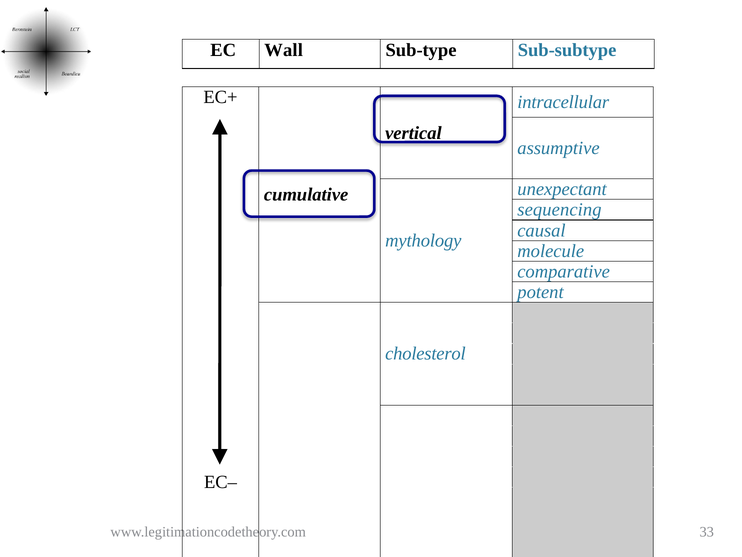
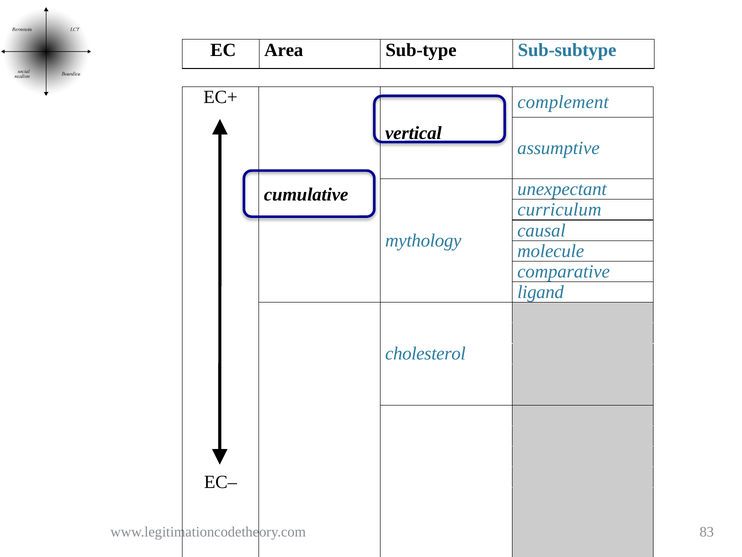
Wall: Wall -> Area
intracellular: intracellular -> complement
sequencing: sequencing -> curriculum
potent: potent -> ligand
33: 33 -> 83
